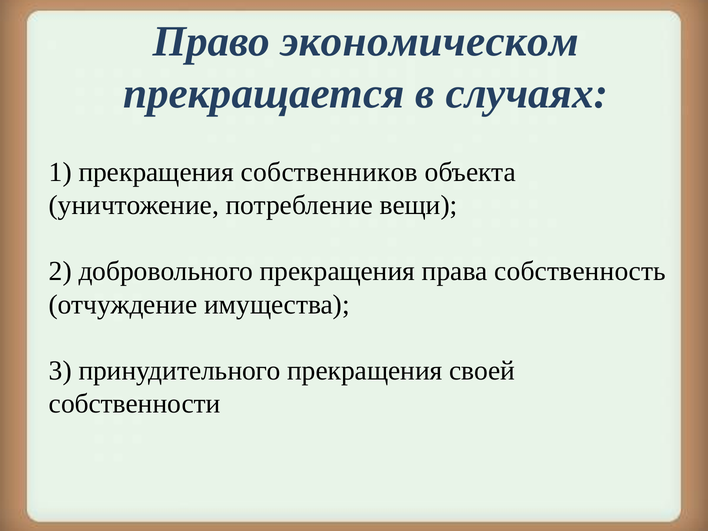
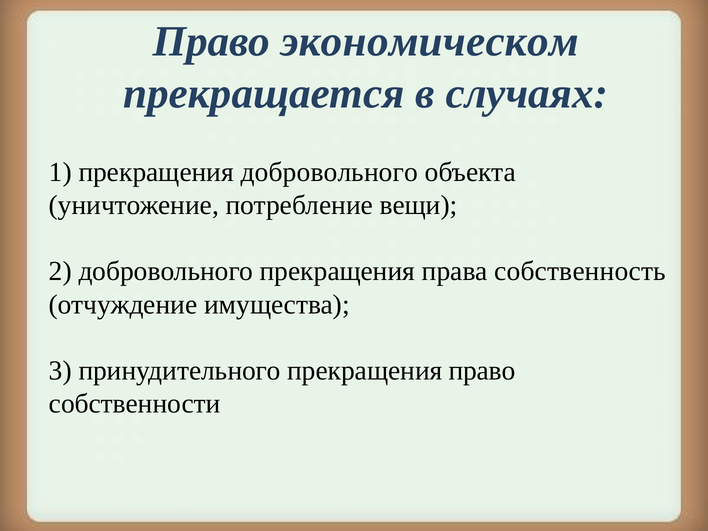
прекращения собственников: собственников -> добровольного
прекращения своей: своей -> право
